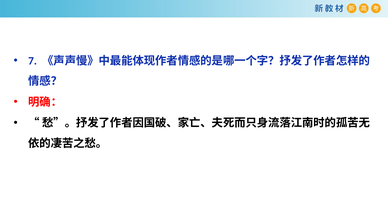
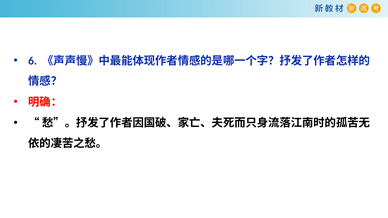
7: 7 -> 6
